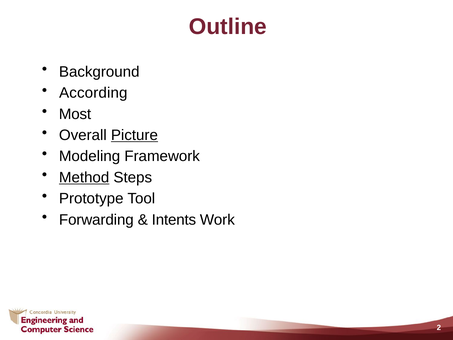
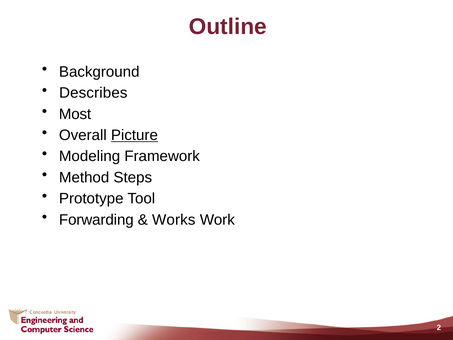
According: According -> Describes
Method underline: present -> none
Intents: Intents -> Works
